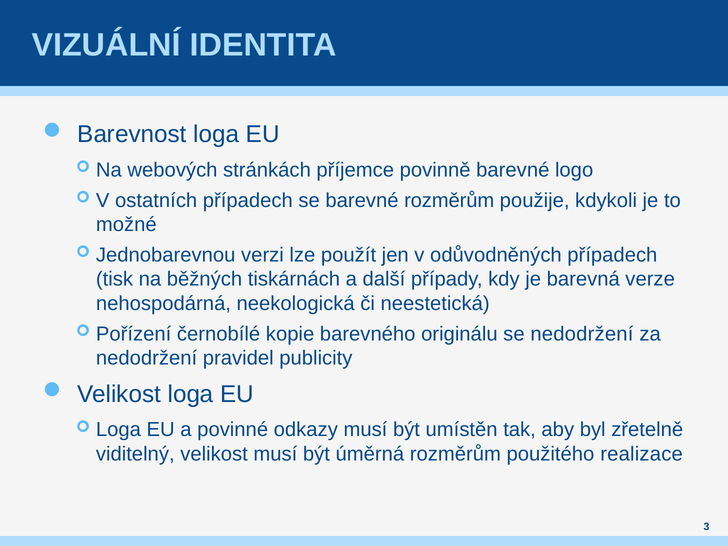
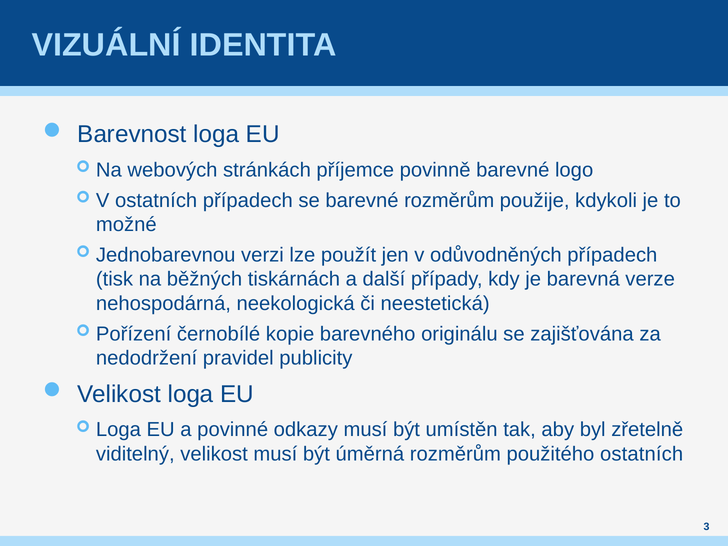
se nedodržení: nedodržení -> zajišťována
použitého realizace: realizace -> ostatních
